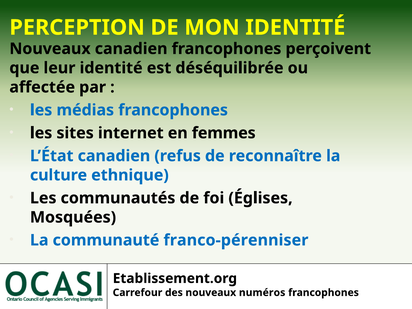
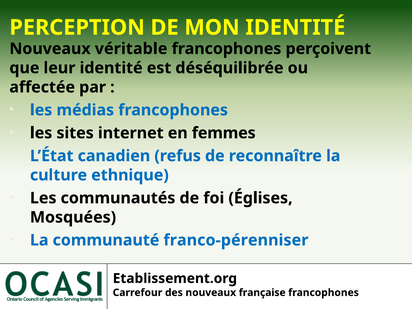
Nouveaux canadien: canadien -> véritable
numéros: numéros -> française
